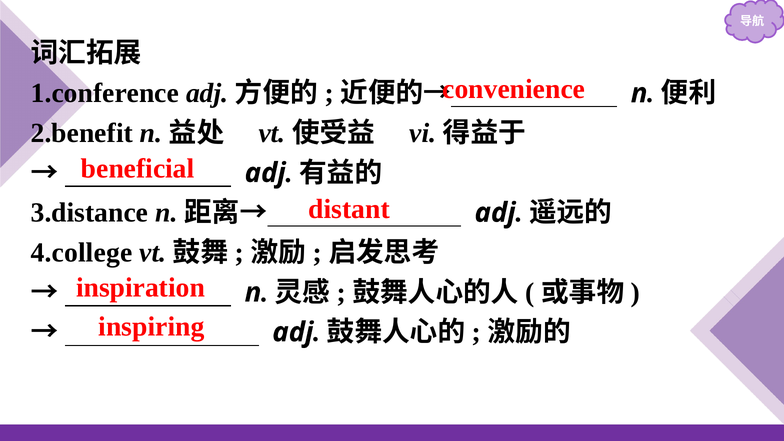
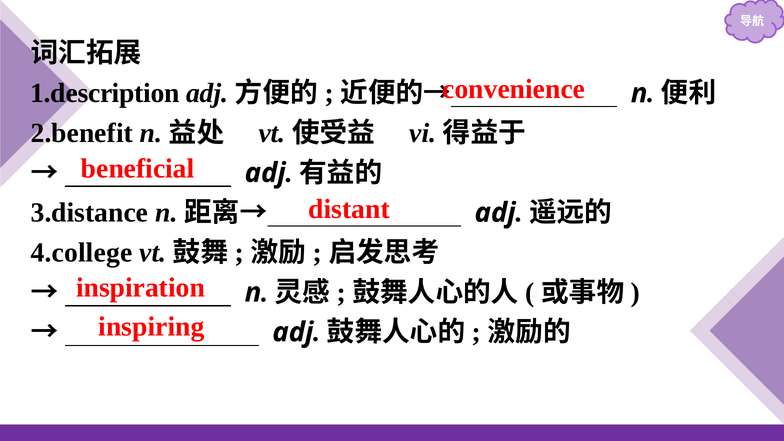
1.conference: 1.conference -> 1.description
